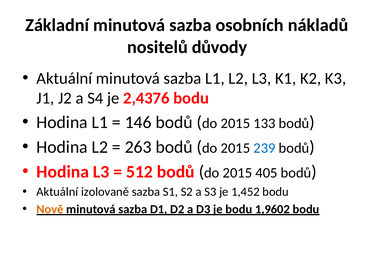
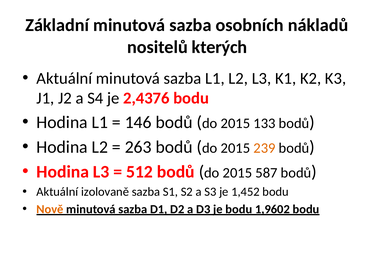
důvody: důvody -> kterých
239 colour: blue -> orange
405: 405 -> 587
